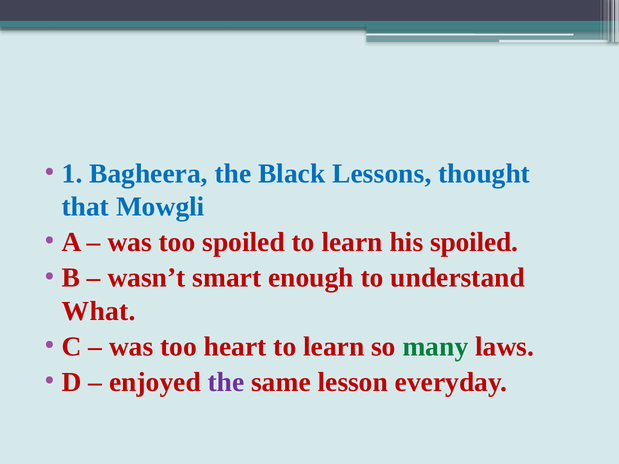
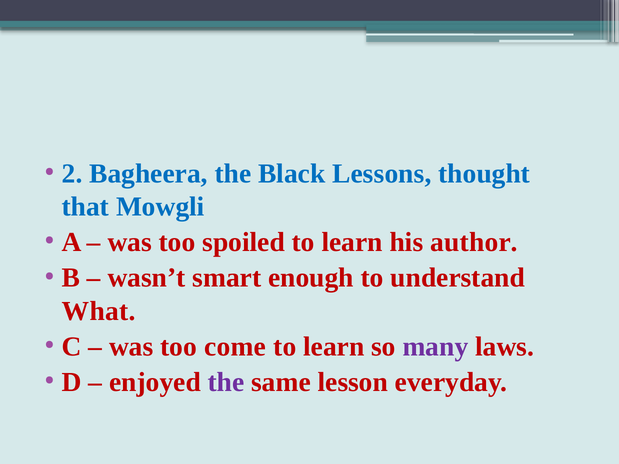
1: 1 -> 2
his spoiled: spoiled -> author
heart: heart -> come
many colour: green -> purple
